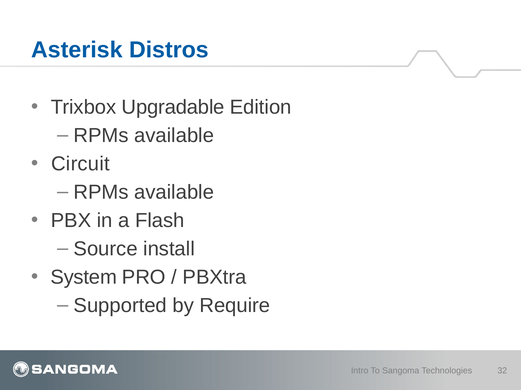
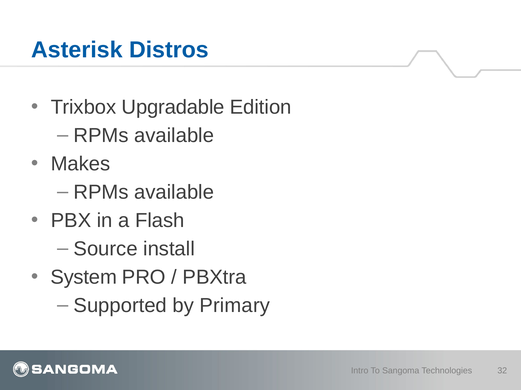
Circuit: Circuit -> Makes
Require: Require -> Primary
